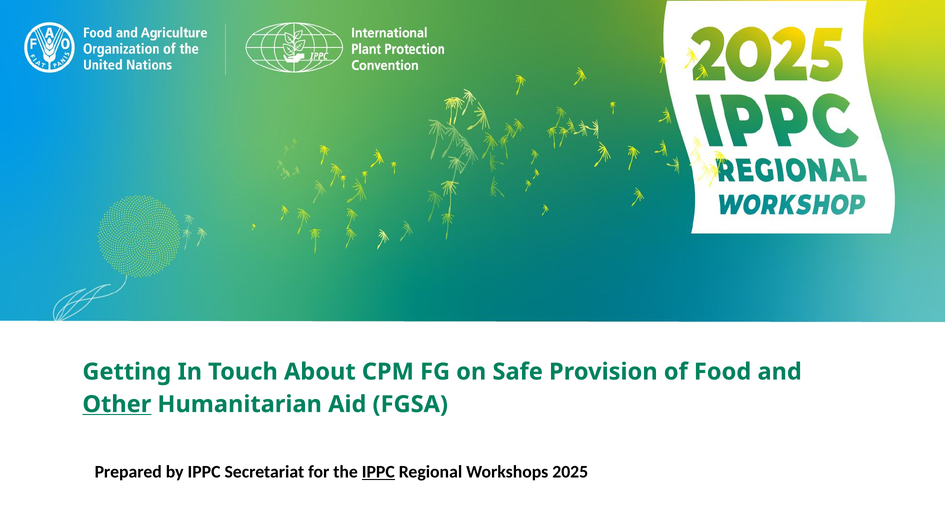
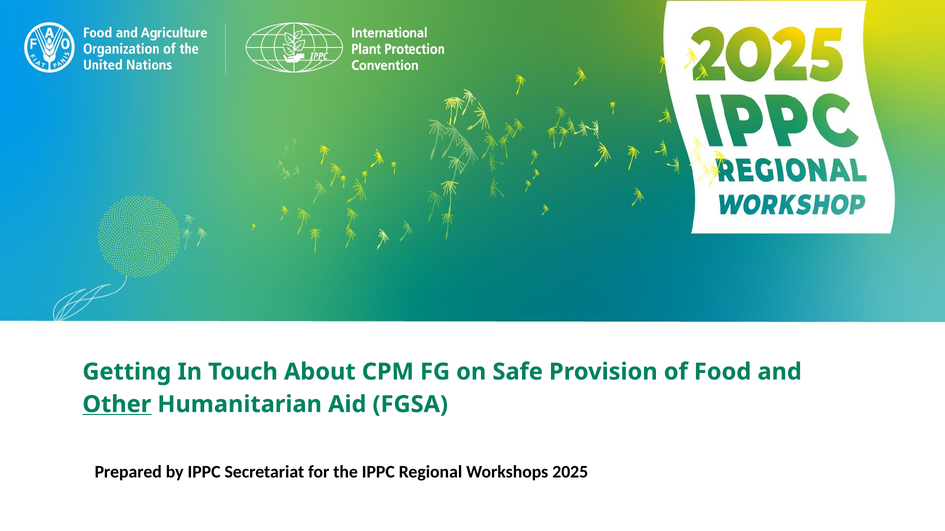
IPPC at (378, 473) underline: present -> none
